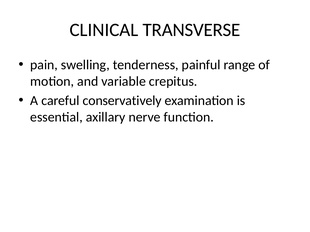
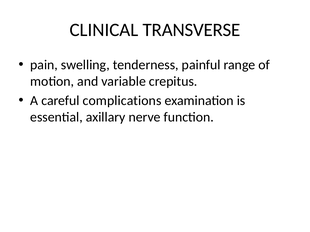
conservatively: conservatively -> complications
